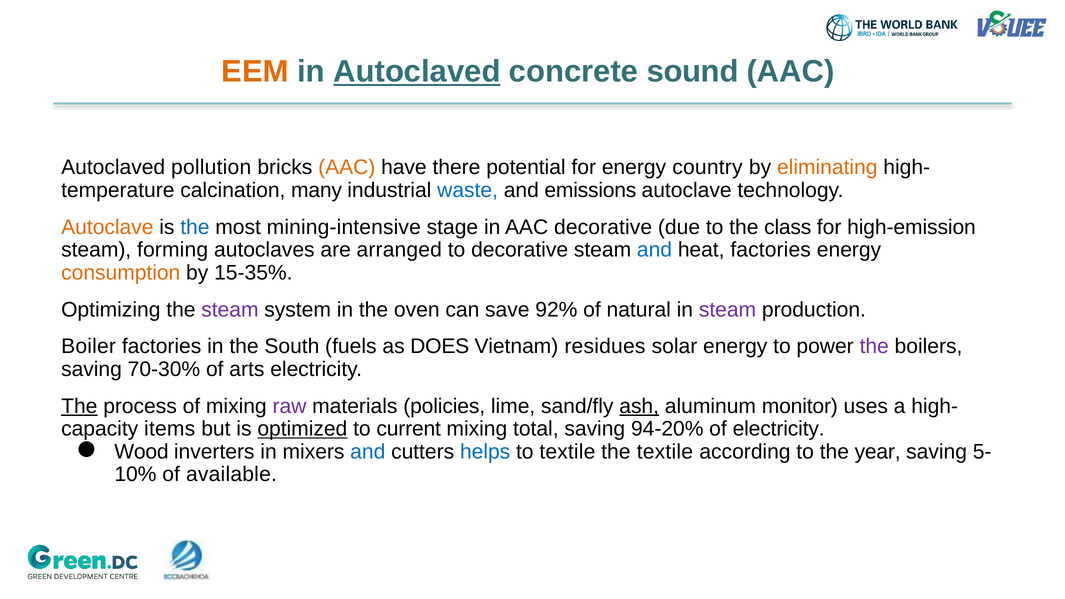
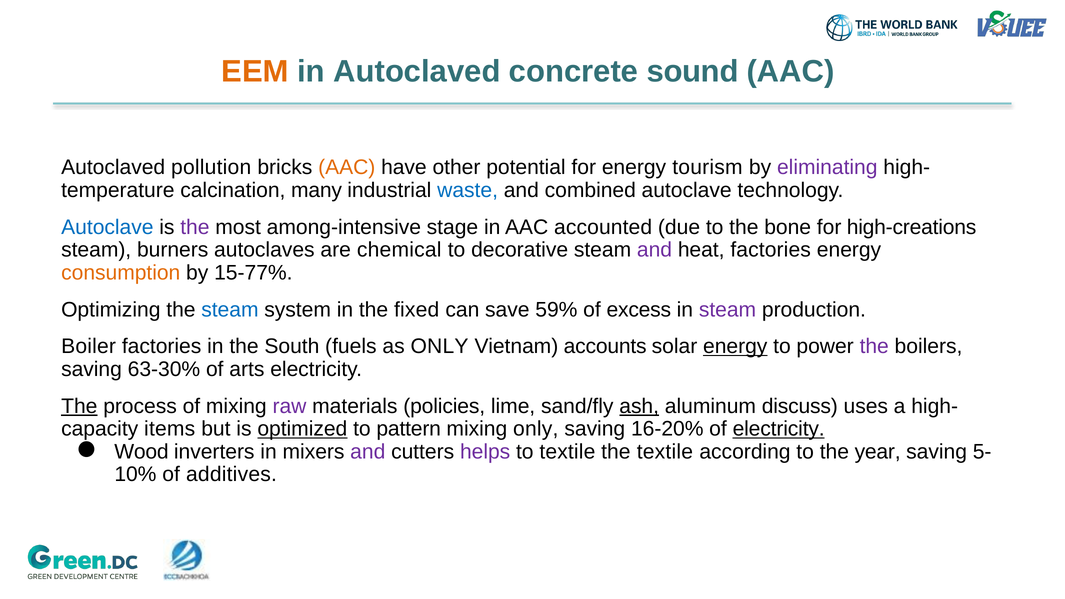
Autoclaved at (417, 72) underline: present -> none
there: there -> other
country: country -> tourism
eliminating colour: orange -> purple
emissions: emissions -> combined
Autoclave at (107, 227) colour: orange -> blue
the at (195, 227) colour: blue -> purple
mining-intensive: mining-intensive -> among-intensive
AAC decorative: decorative -> accounted
class: class -> bone
high-emission: high-emission -> high-creations
forming: forming -> burners
arranged: arranged -> chemical
and at (655, 250) colour: blue -> purple
15-35%: 15-35% -> 15-77%
steam at (230, 310) colour: purple -> blue
oven: oven -> fixed
92%: 92% -> 59%
natural: natural -> excess
as DOES: DOES -> ONLY
residues: residues -> accounts
energy at (735, 347) underline: none -> present
70-30%: 70-30% -> 63-30%
monitor: monitor -> discuss
current: current -> pattern
mixing total: total -> only
94-20%: 94-20% -> 16-20%
electricity at (779, 429) underline: none -> present
and at (368, 452) colour: blue -> purple
helps colour: blue -> purple
available: available -> additives
